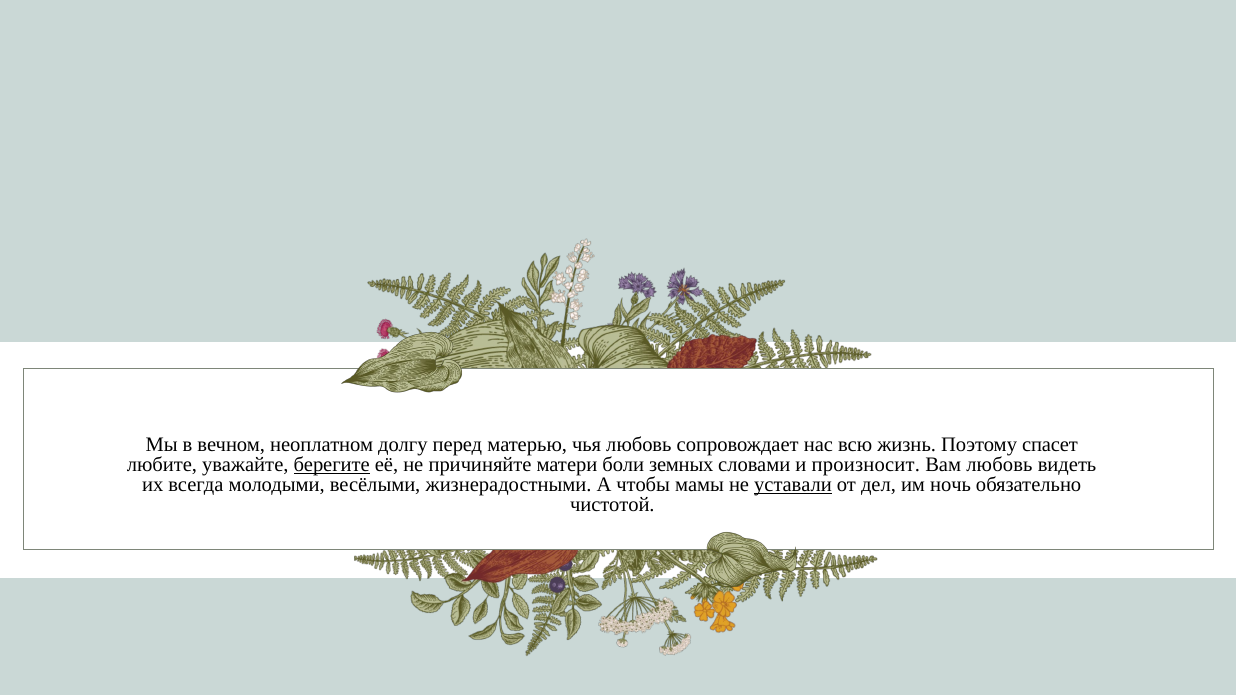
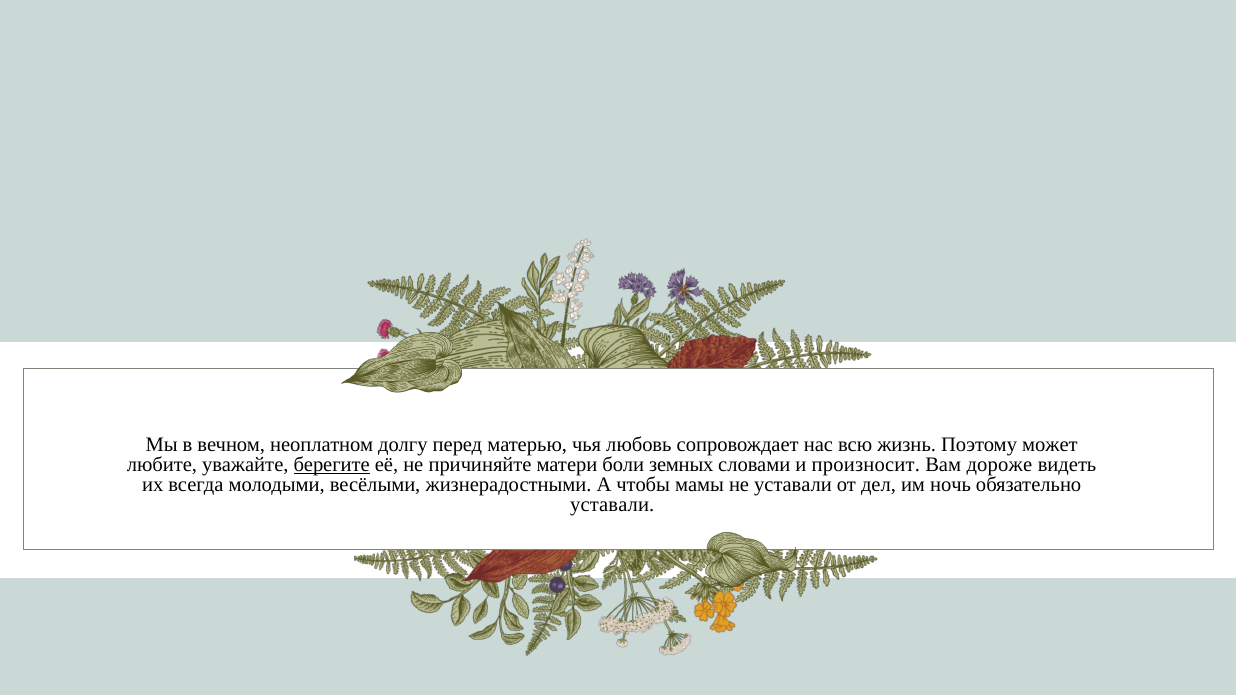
спасет: спасет -> может
Вам любовь: любовь -> дороже
уставали at (793, 485) underline: present -> none
чистотой at (612, 505): чистотой -> уставали
